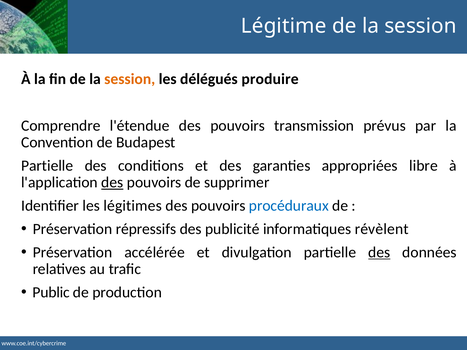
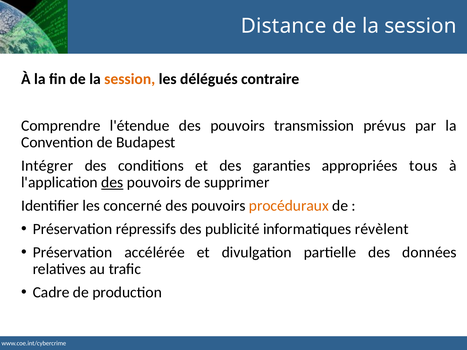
Légitime: Légitime -> Distance
produire: produire -> contraire
Partielle at (47, 166): Partielle -> Intégrer
libre: libre -> tous
légitimes: légitimes -> concerné
procéduraux colour: blue -> orange
des at (379, 252) underline: present -> none
Public: Public -> Cadre
